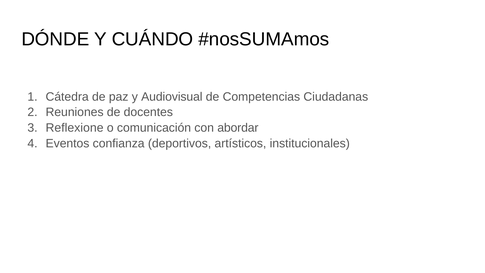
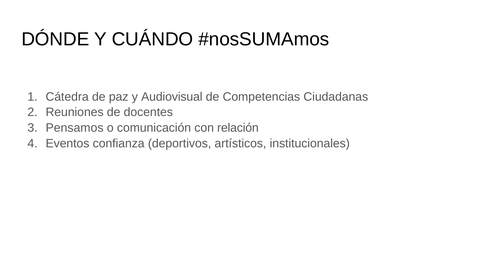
Reflexione: Reflexione -> Pensamos
abordar: abordar -> relación
